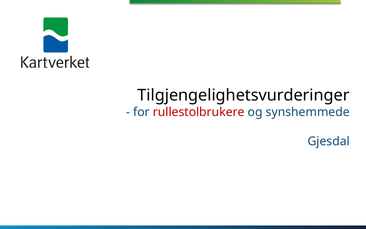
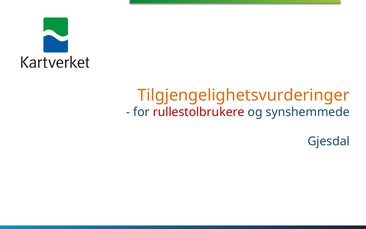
Tilgjengelighetsvurderinger colour: black -> orange
